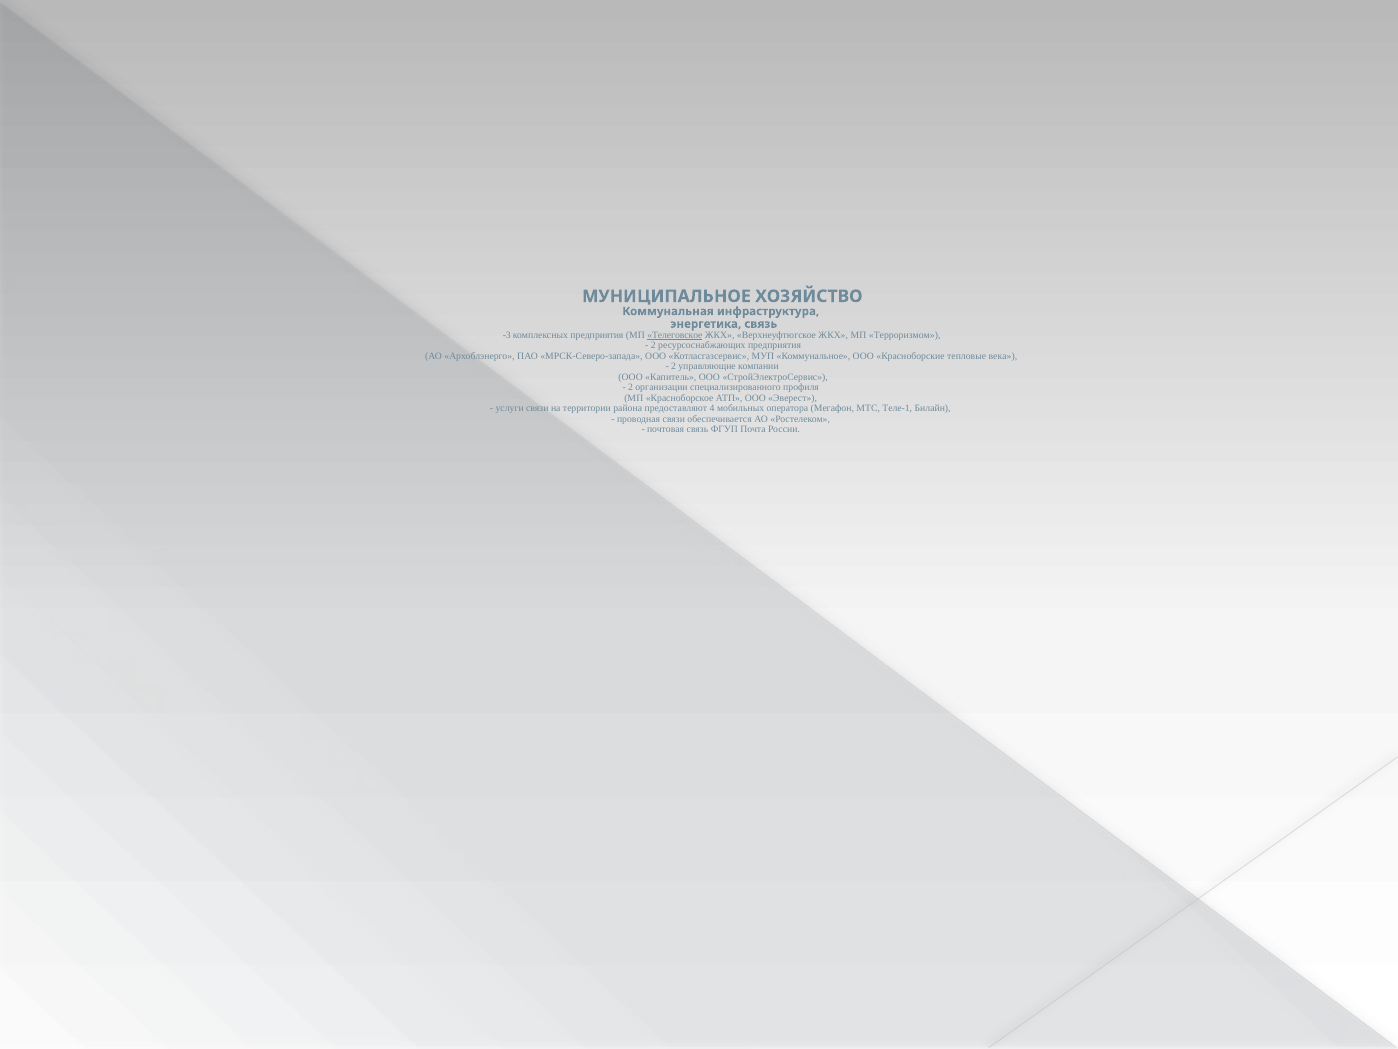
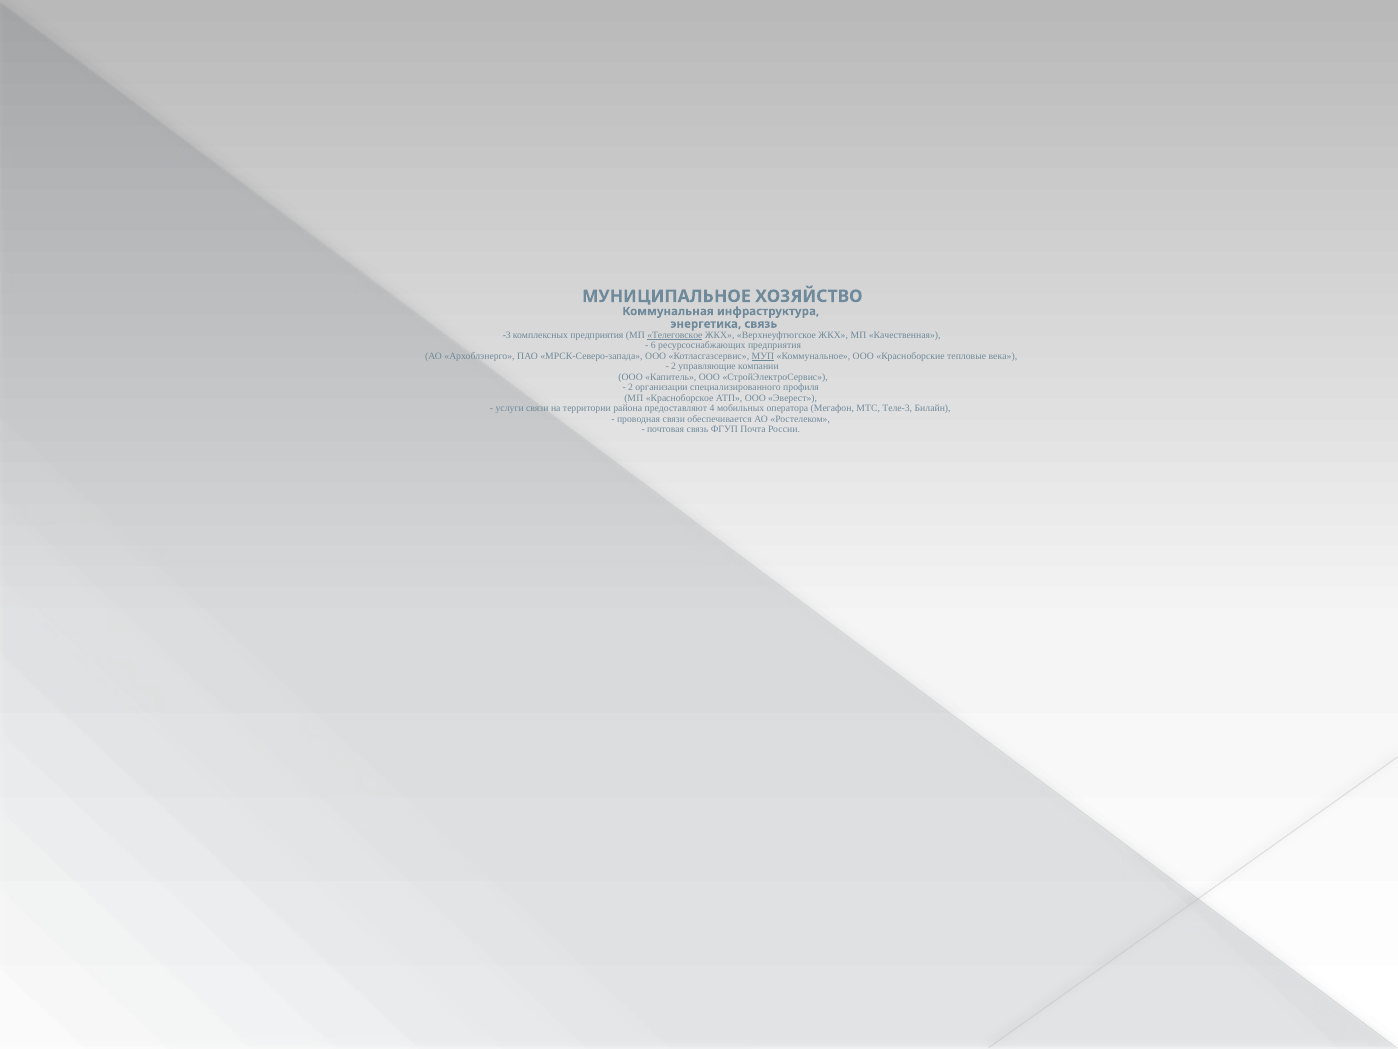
Терроризмом: Терроризмом -> Качественная
2 at (653, 345): 2 -> 6
МУП underline: none -> present
Теле-1: Теле-1 -> Теле-3
